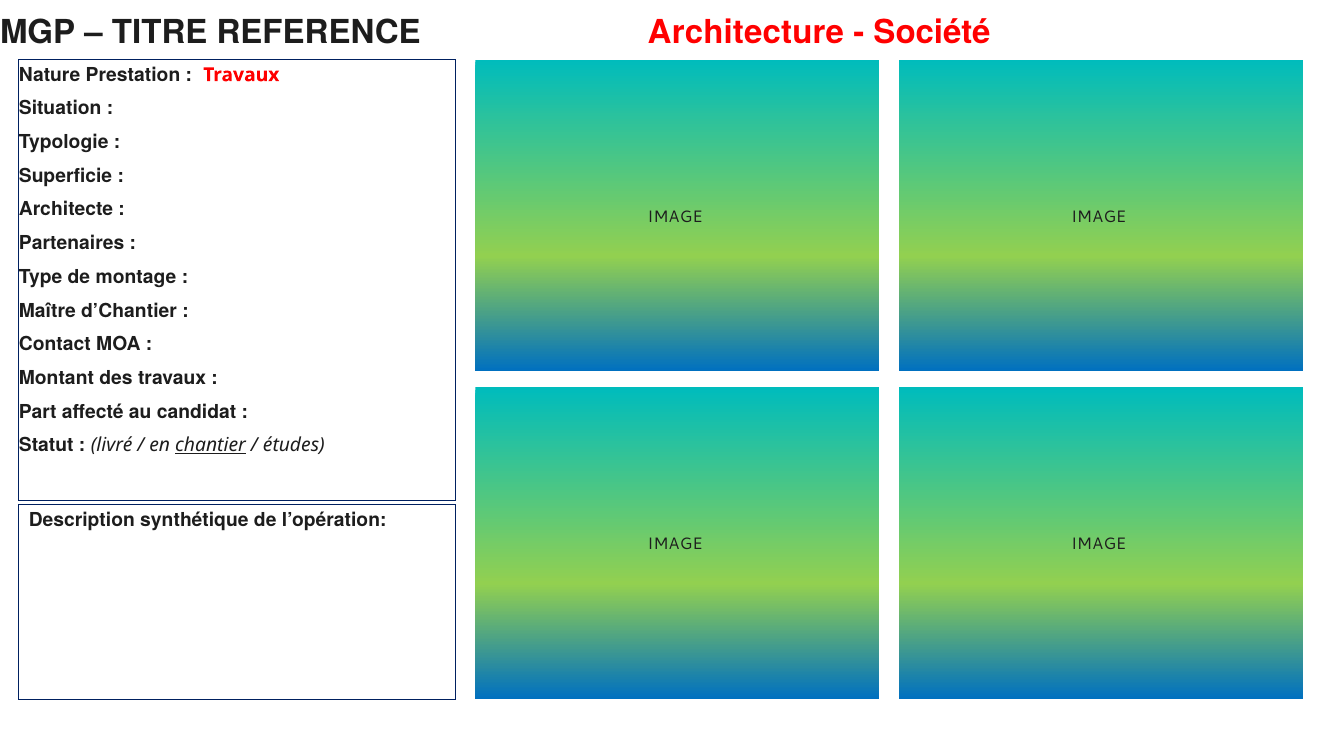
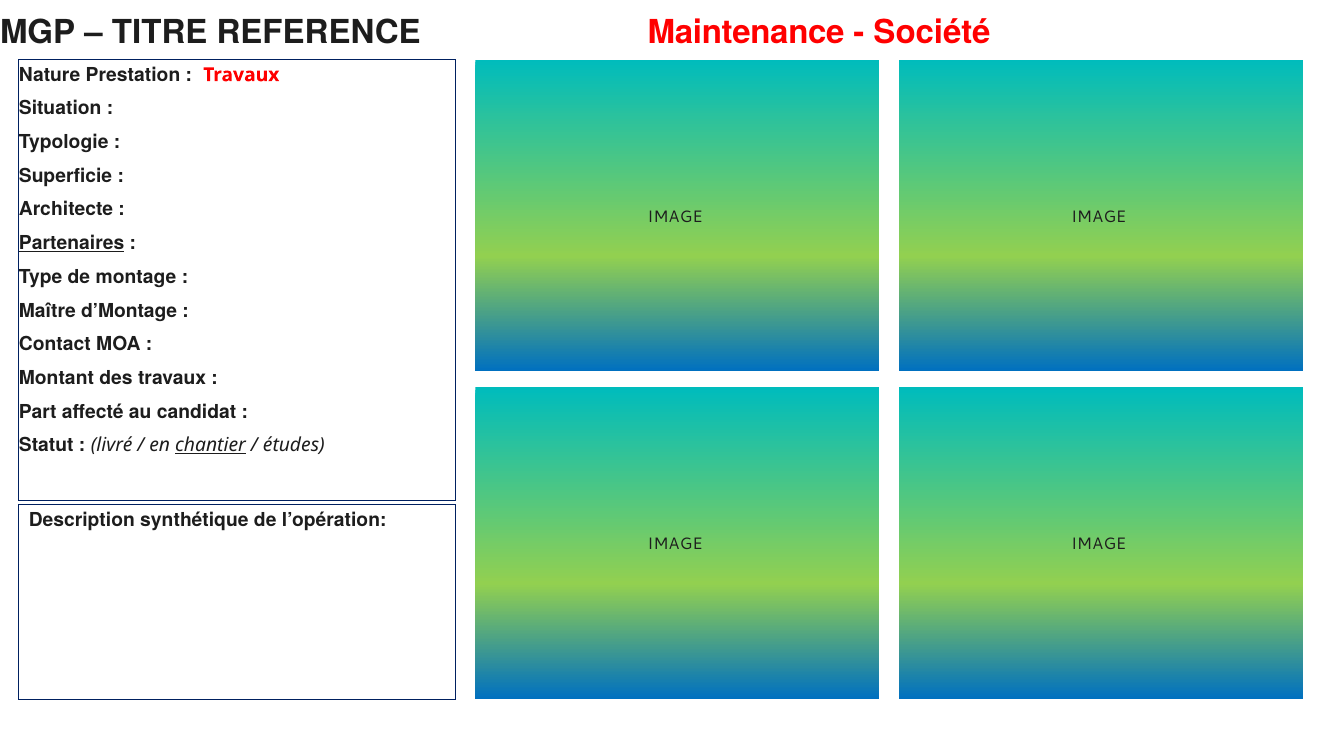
Architecture: Architecture -> Maintenance
Partenaires underline: none -> present
d’Chantier: d’Chantier -> d’Montage
